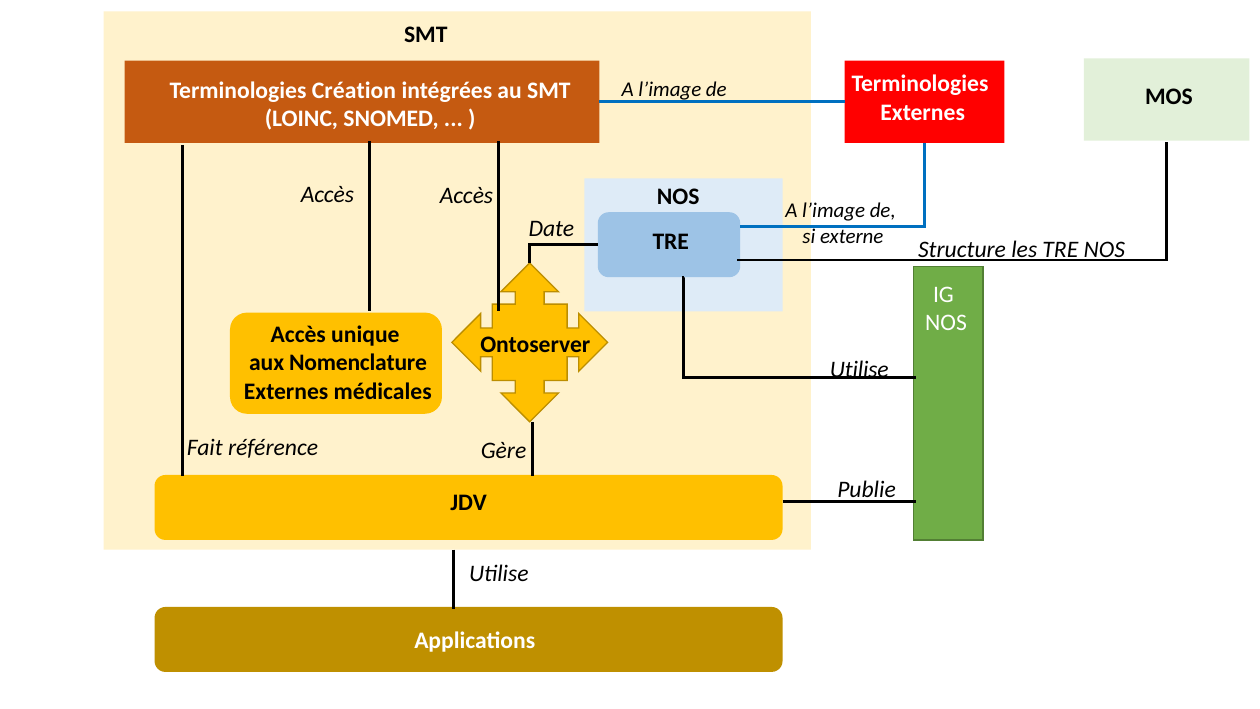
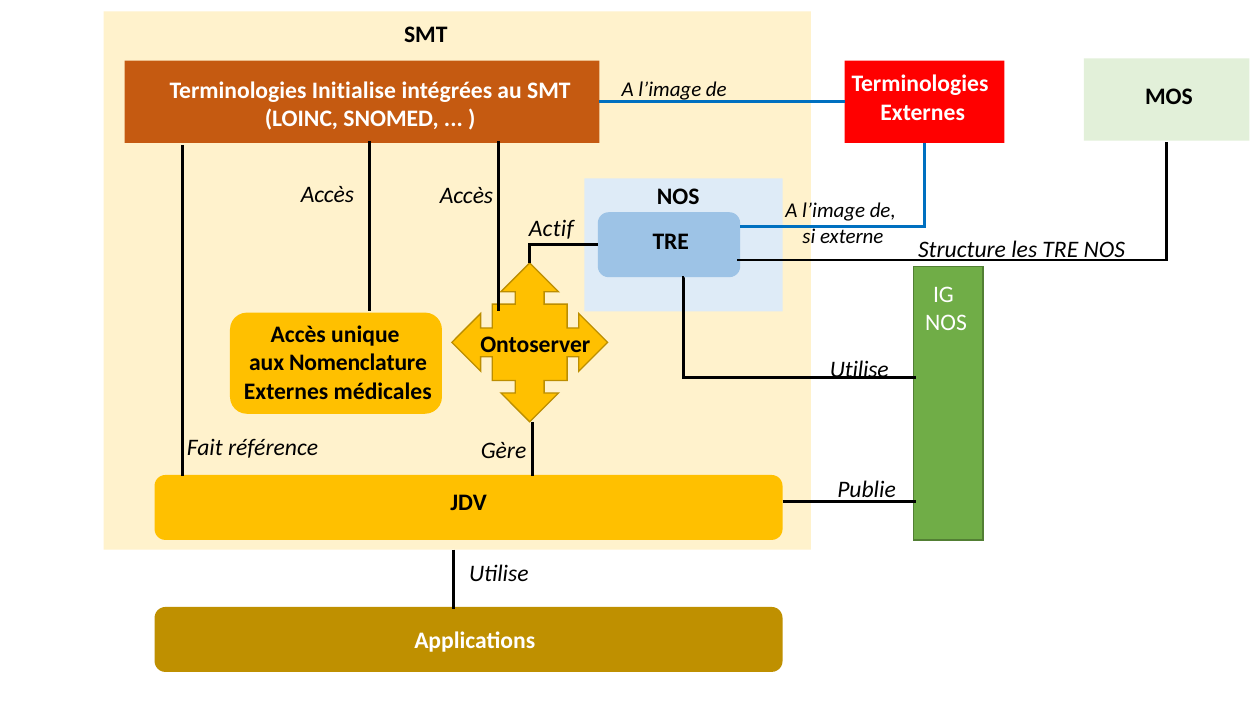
Création: Création -> Initialise
Date: Date -> Actif
